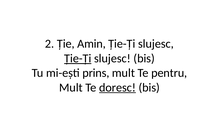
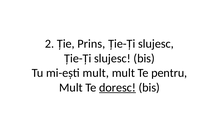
Amin: Amin -> Prins
Ție-Ți at (78, 58) underline: present -> none
mi-ești prins: prins -> mult
